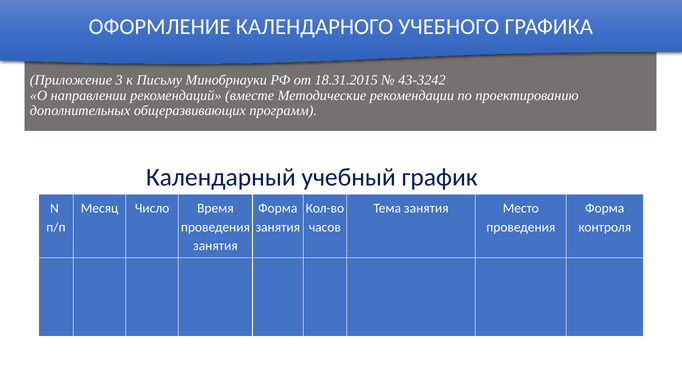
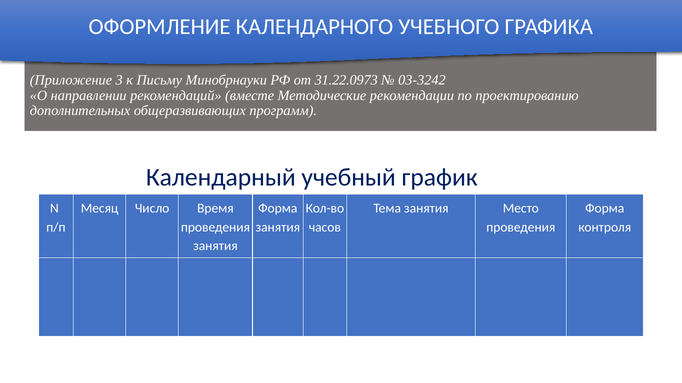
18.31.2015: 18.31.2015 -> 31.22.0973
43-3242: 43-3242 -> 03-3242
